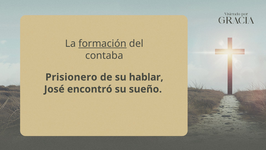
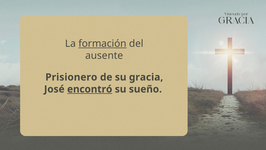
contaba: contaba -> ausente
hablar: hablar -> gracia
encontró underline: none -> present
